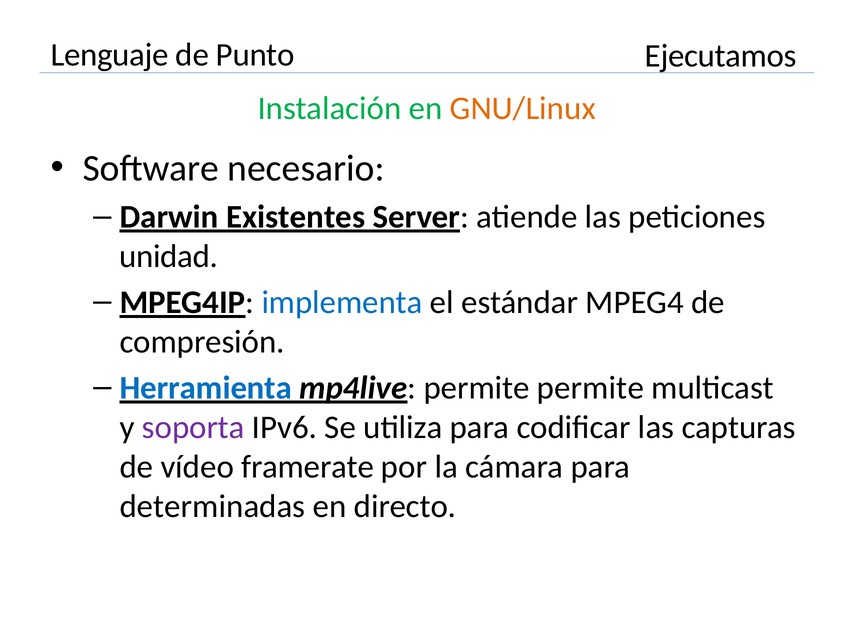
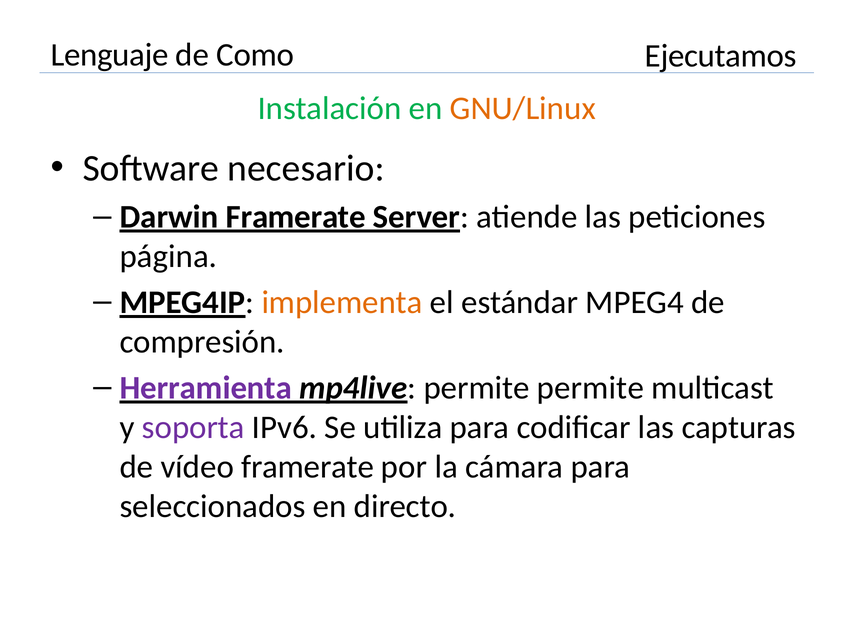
Punto: Punto -> Como
Darwin Existentes: Existentes -> Framerate
unidad: unidad -> página
implementa colour: blue -> orange
Herramienta colour: blue -> purple
determinadas: determinadas -> seleccionados
